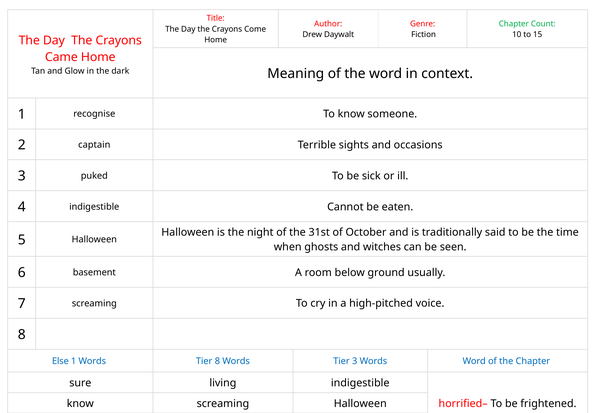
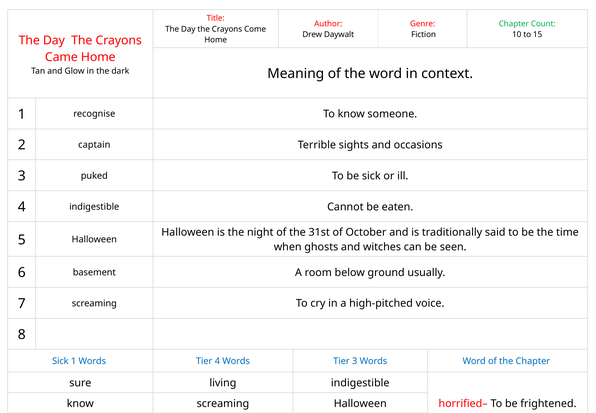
Else at (60, 361): Else -> Sick
Tier 8: 8 -> 4
